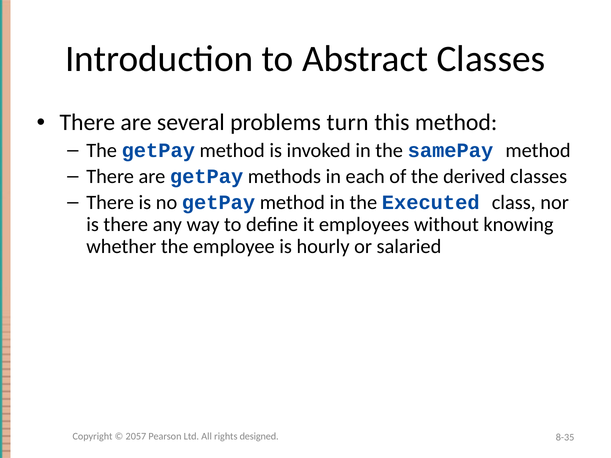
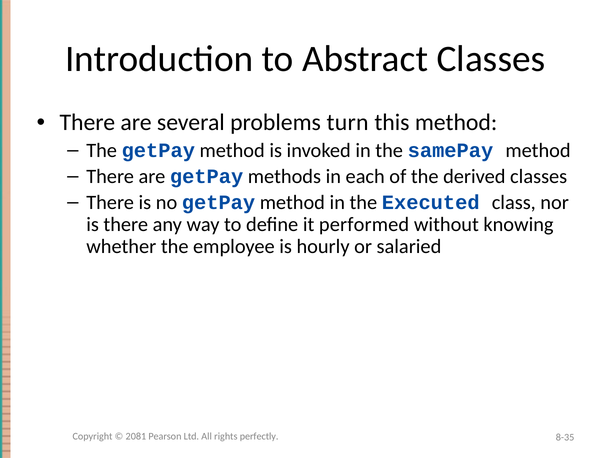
employees: employees -> performed
2057: 2057 -> 2081
designed: designed -> perfectly
